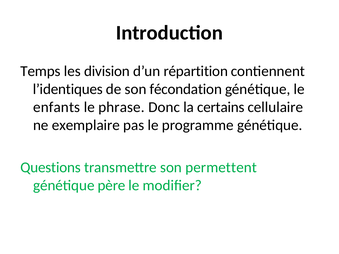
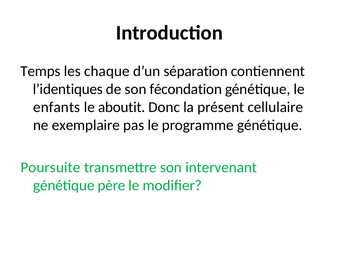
division: division -> chaque
répartition: répartition -> séparation
phrase: phrase -> aboutit
certains: certains -> présent
Questions: Questions -> Poursuite
permettent: permettent -> intervenant
